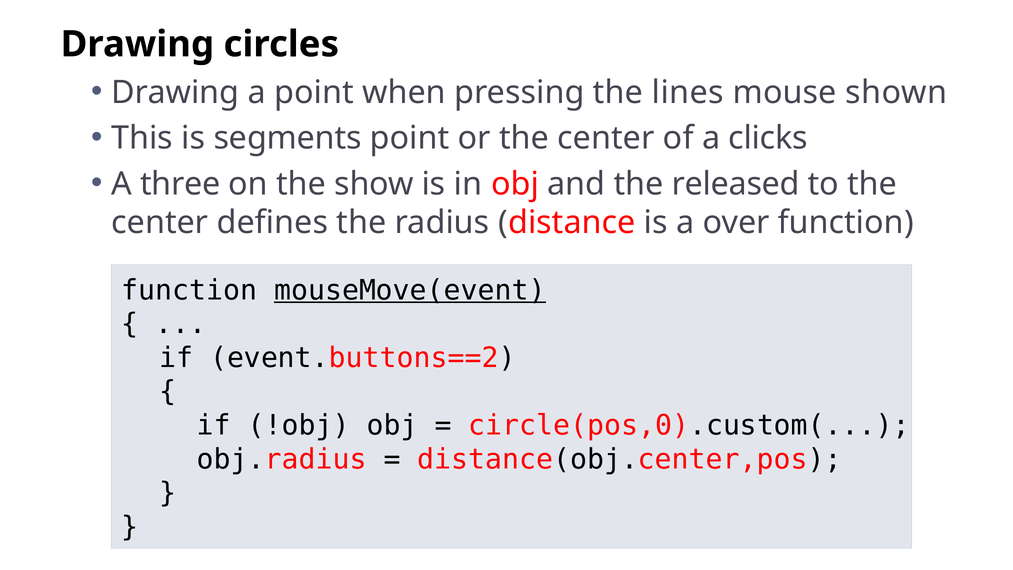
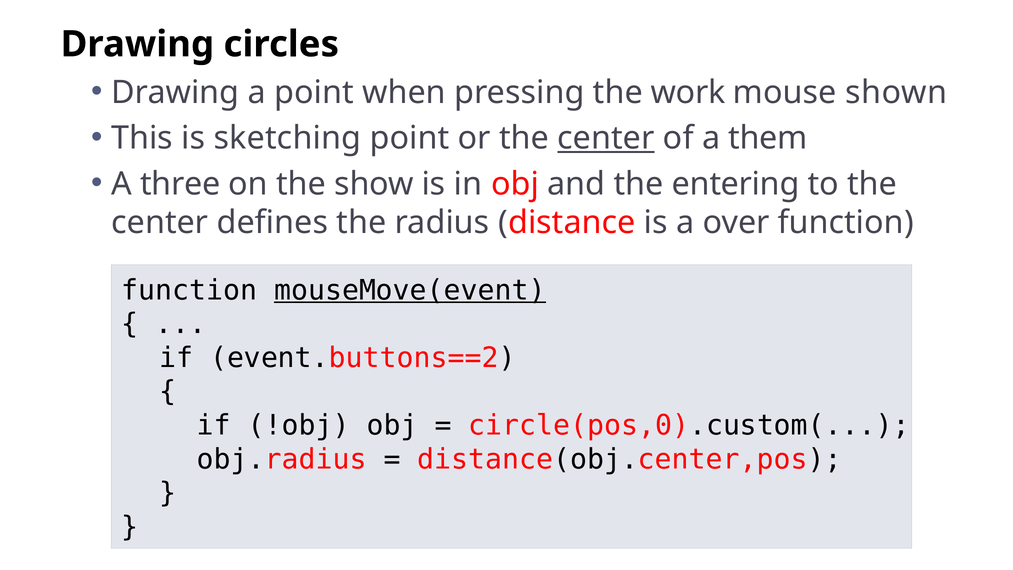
lines: lines -> work
segments: segments -> sketching
center at (606, 138) underline: none -> present
clicks: clicks -> them
released: released -> entering
